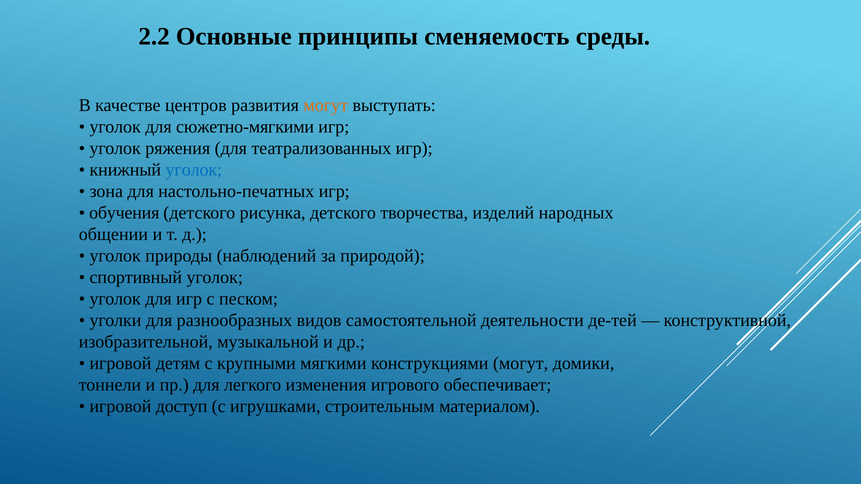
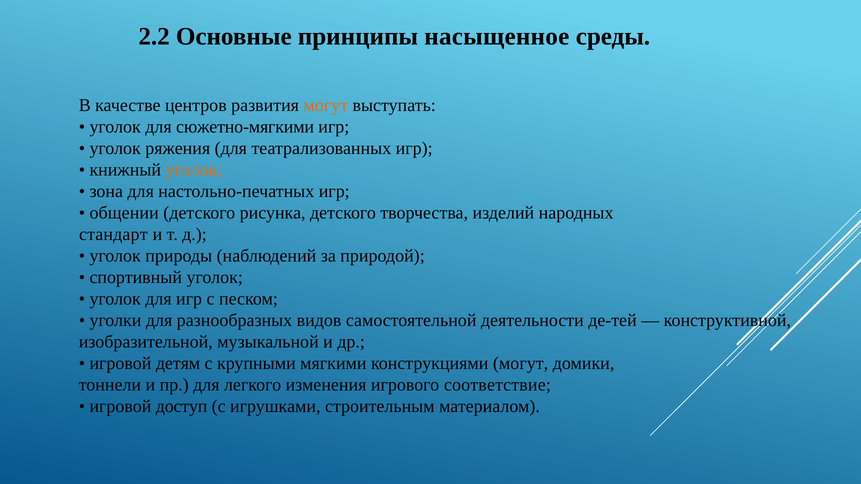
сменяемость: сменяемость -> насыщенное
уголок at (194, 170) colour: blue -> orange
обучения: обучения -> общении
общении: общении -> стандарт
обеспечивает: обеспечивает -> соответствие
